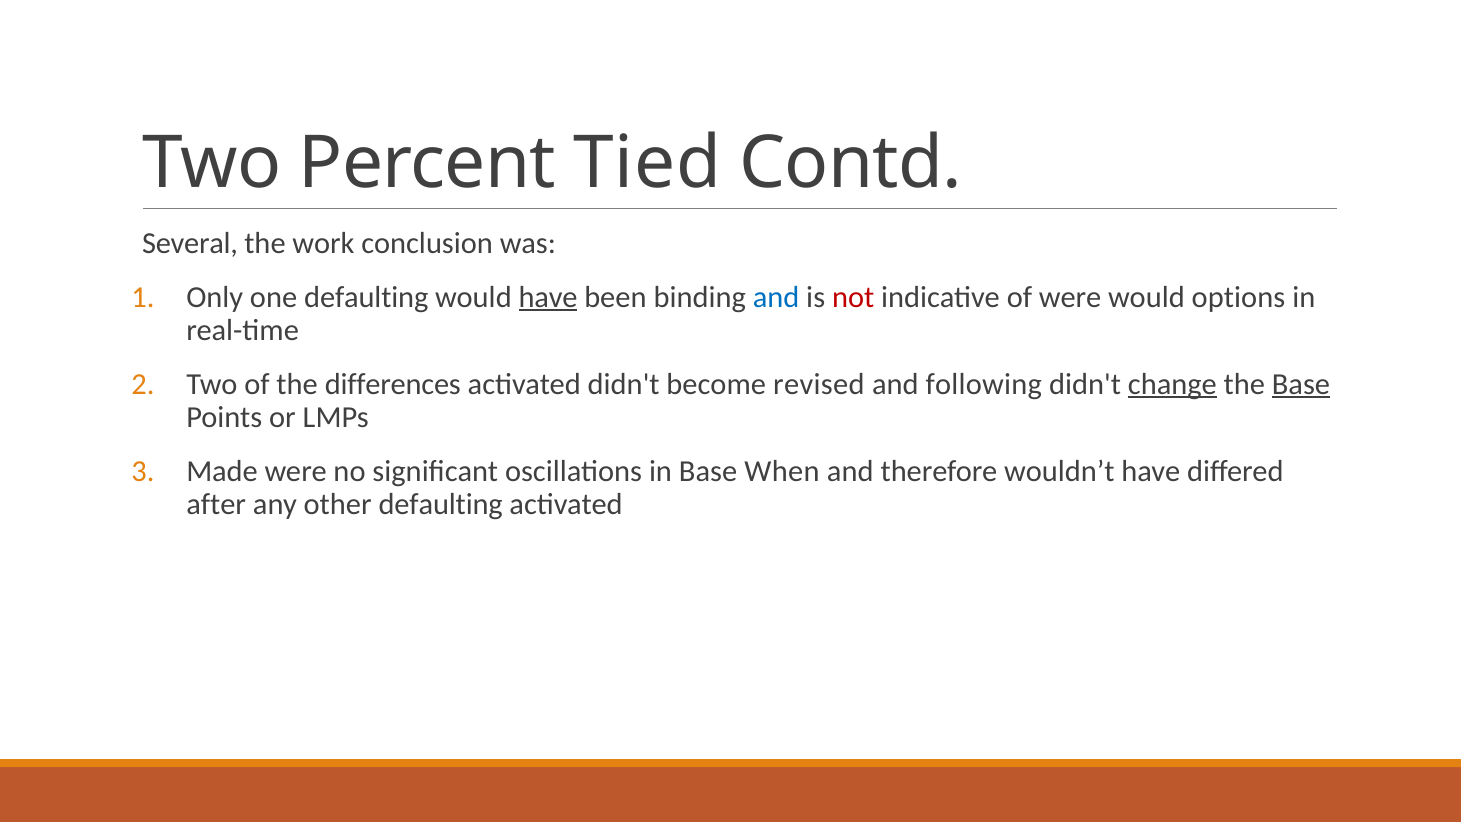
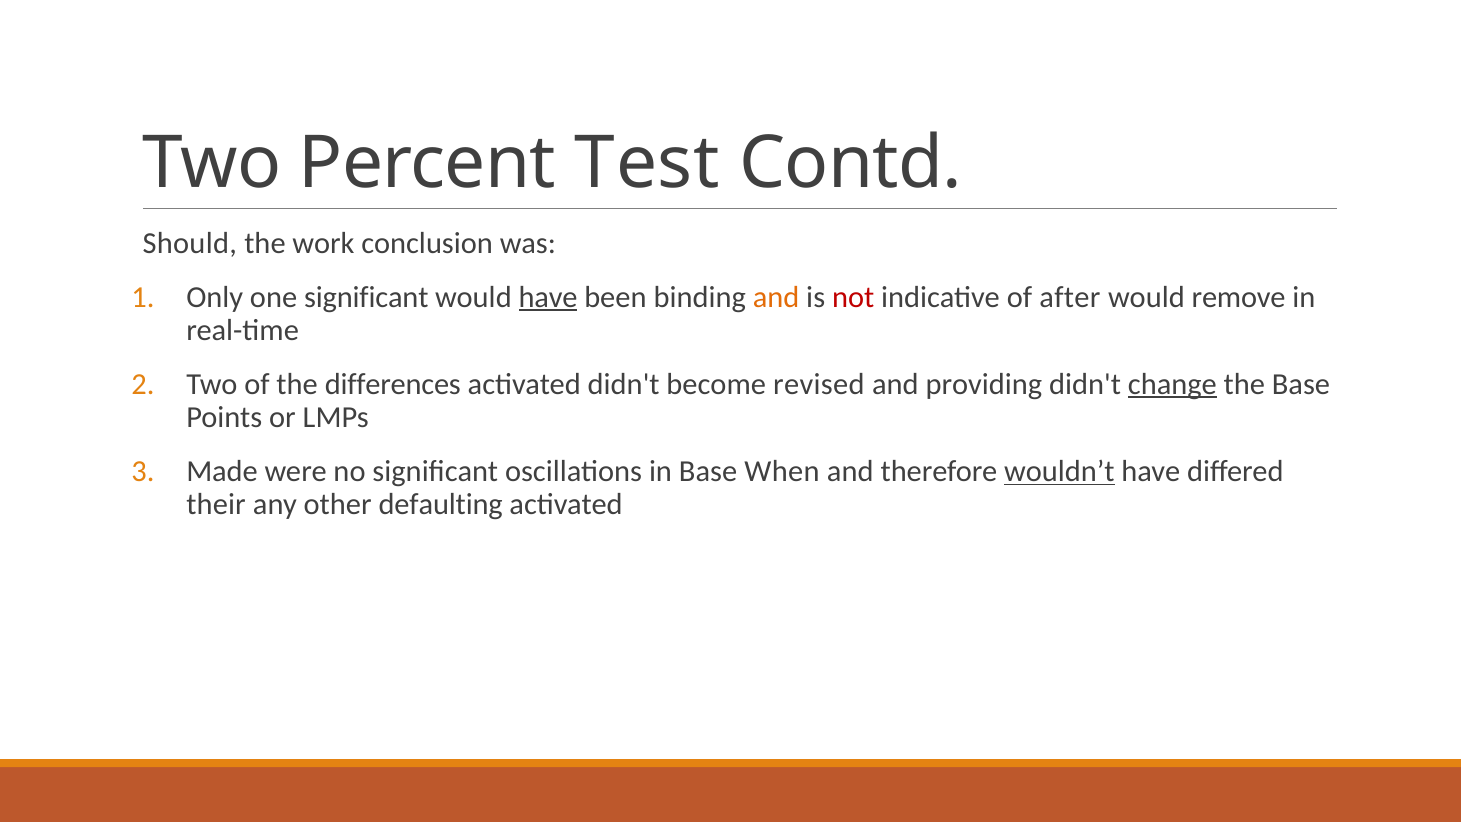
Tied: Tied -> Test
Several: Several -> Should
one defaulting: defaulting -> significant
and at (776, 297) colour: blue -> orange
of were: were -> after
options: options -> remove
following: following -> providing
Base at (1301, 384) underline: present -> none
wouldn’t underline: none -> present
after: after -> their
